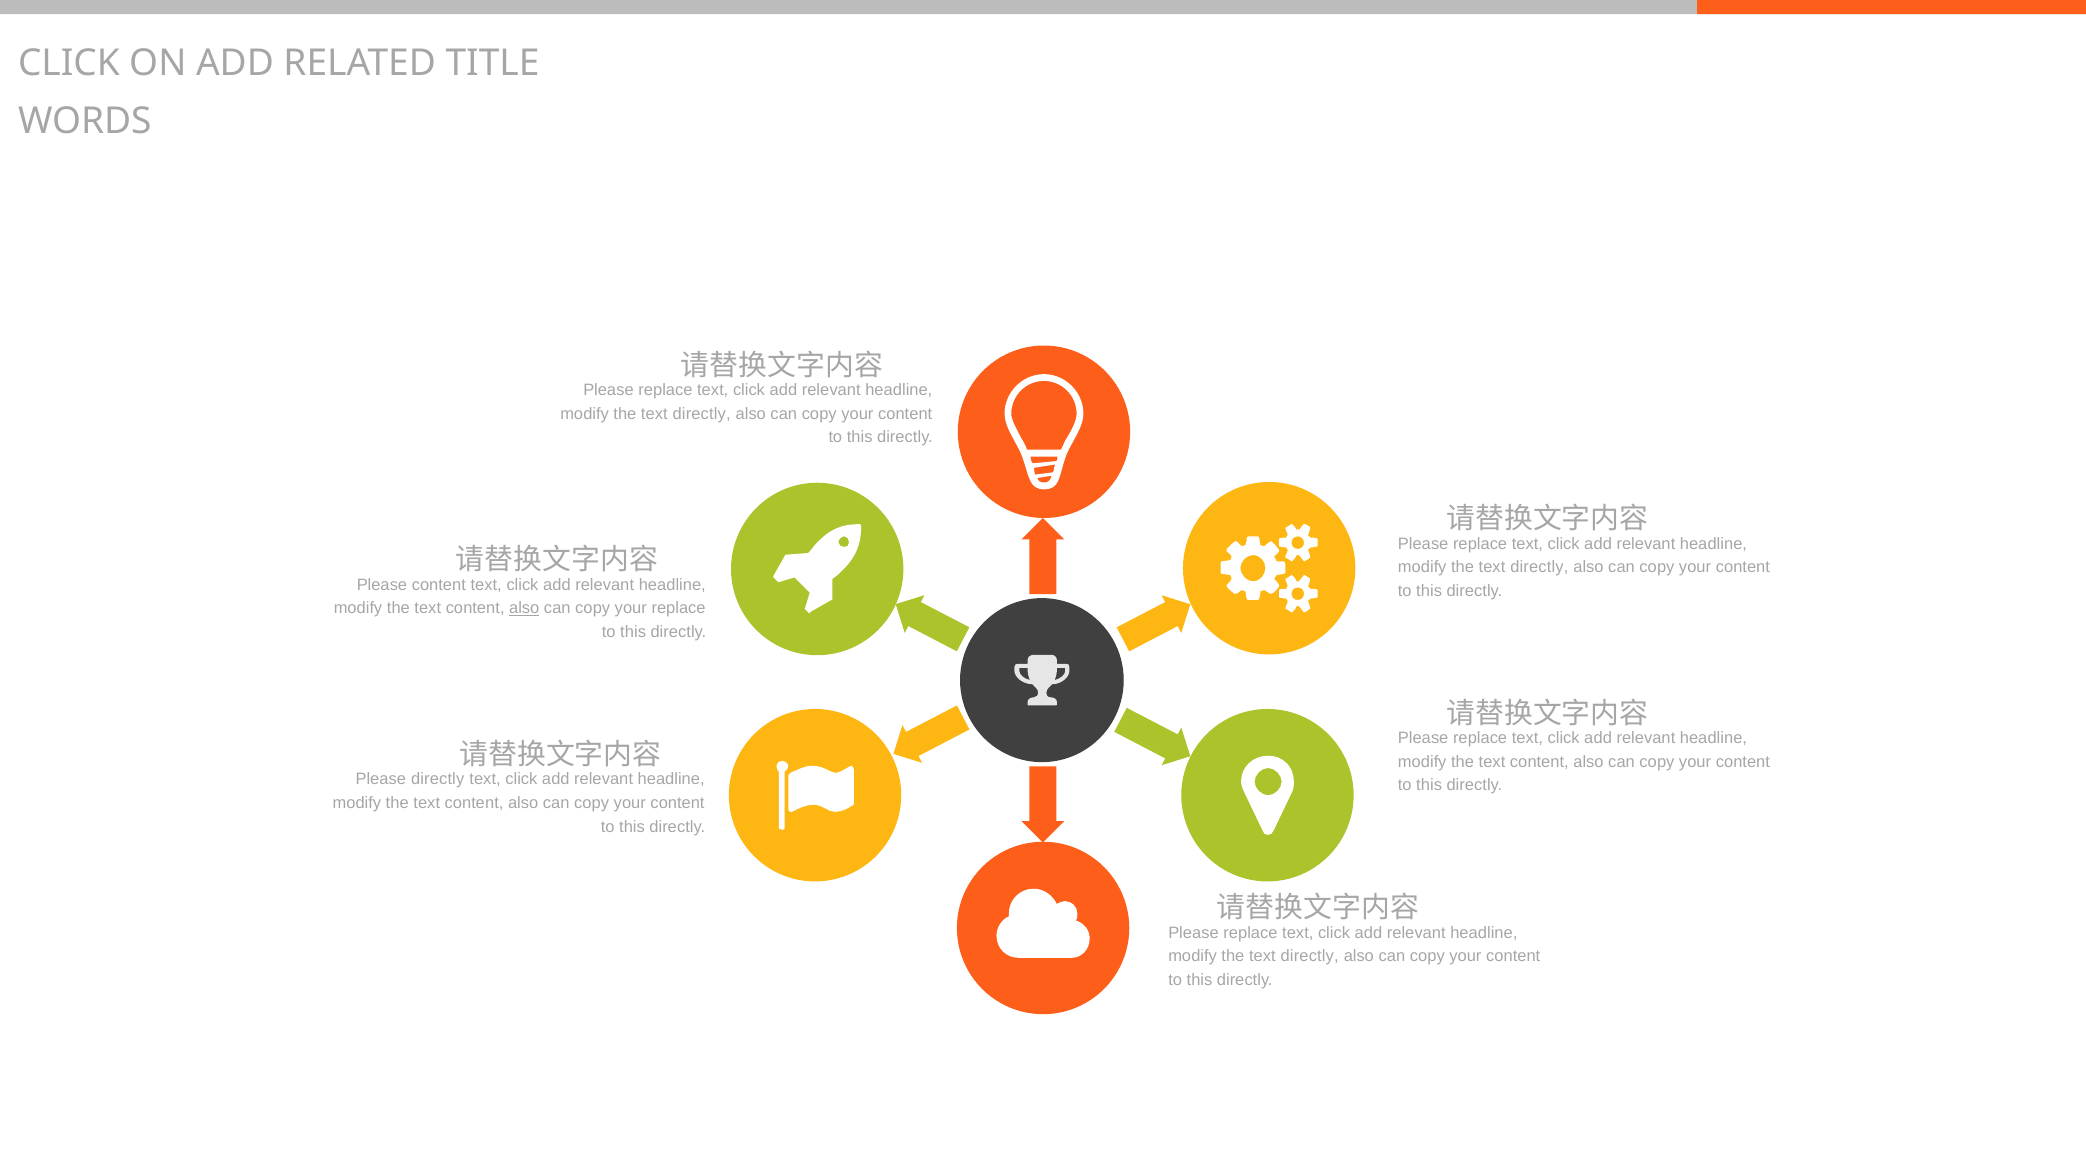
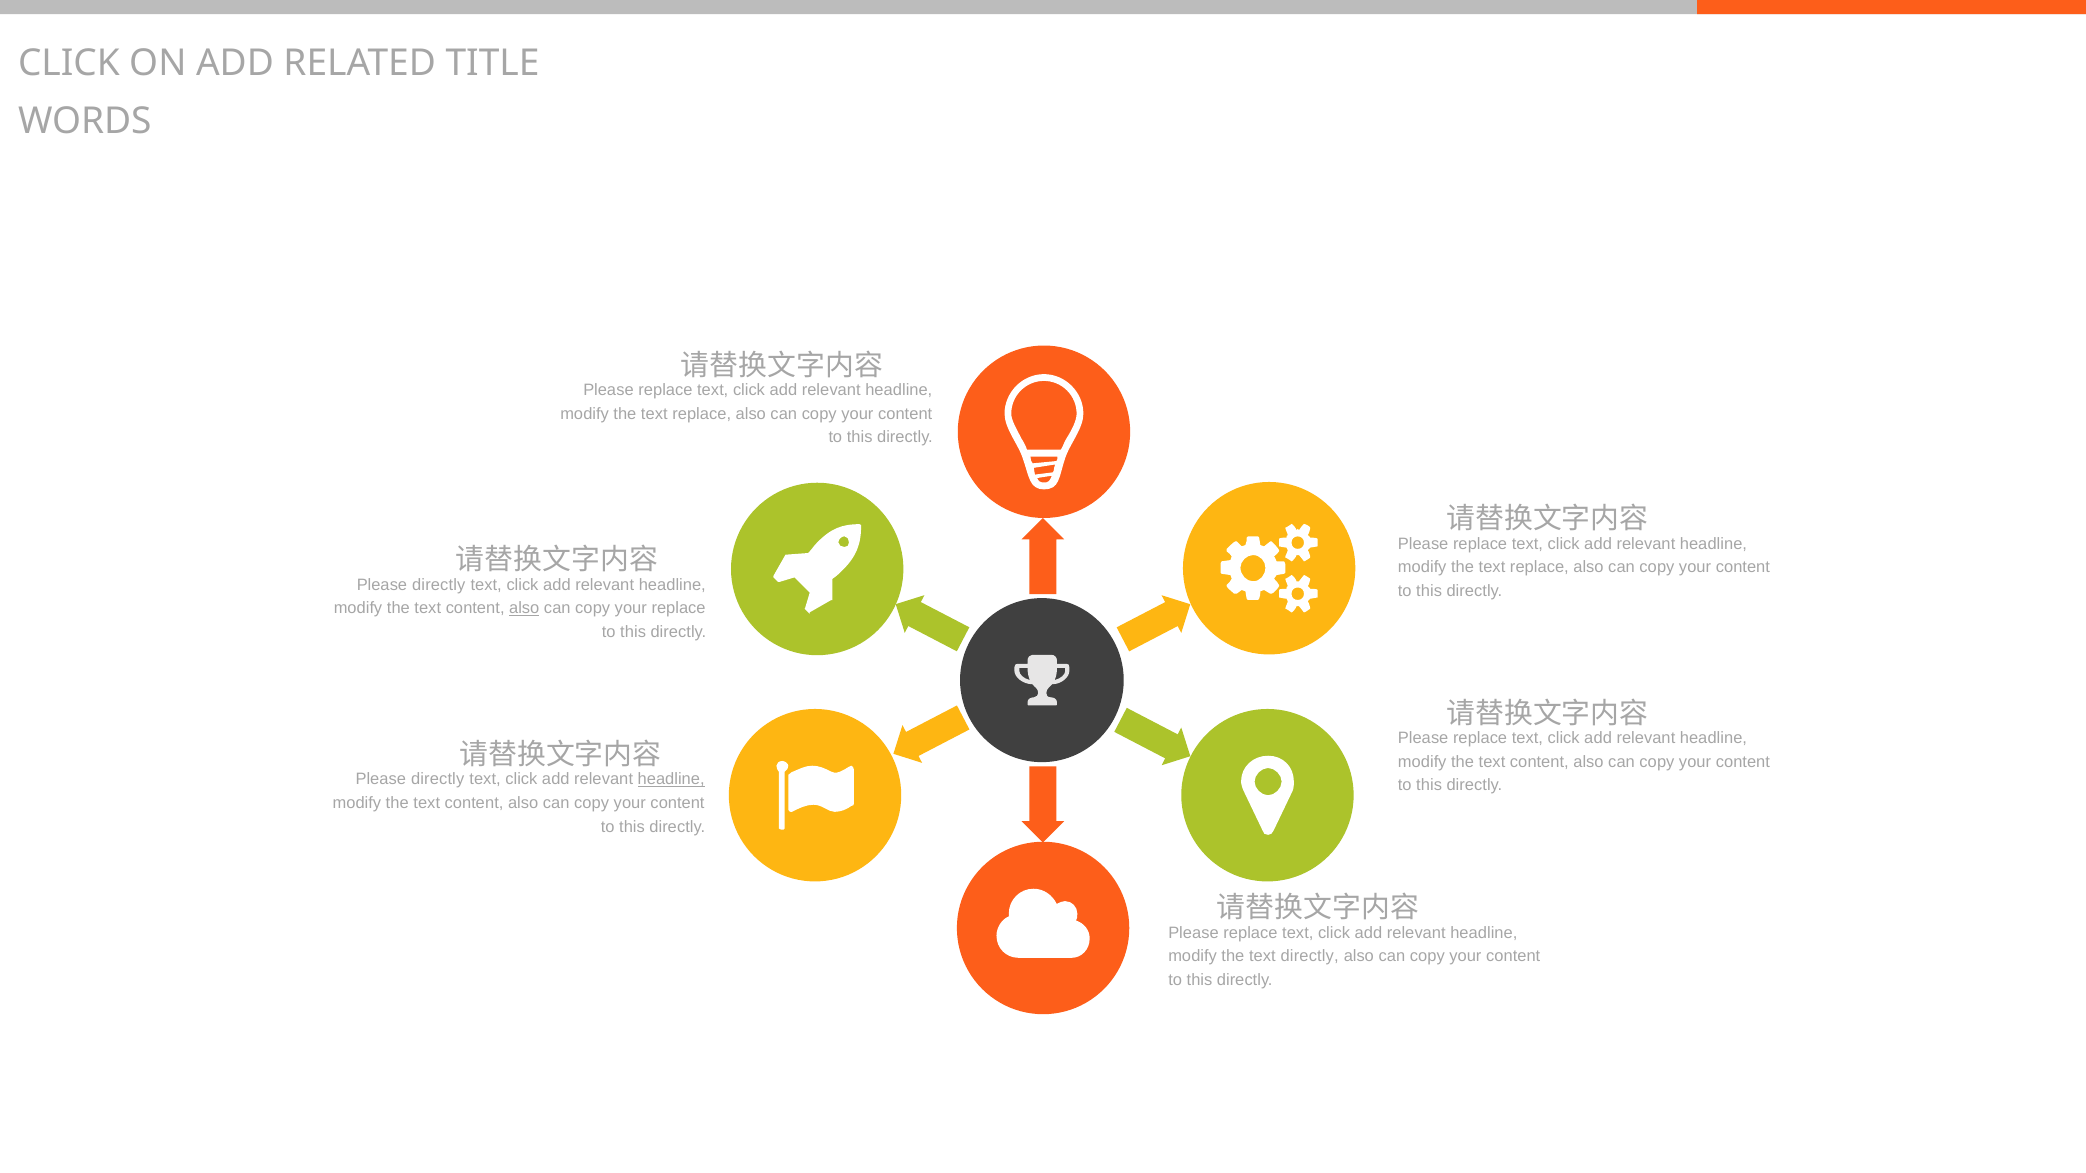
directly at (702, 414): directly -> replace
directly at (1539, 567): directly -> replace
content at (439, 585): content -> directly
headline at (671, 780) underline: none -> present
